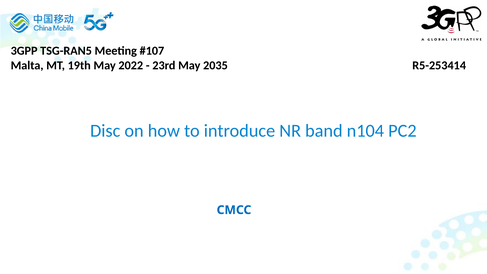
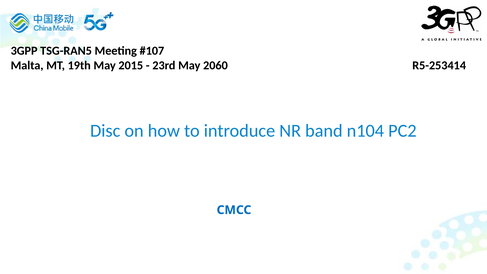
2022: 2022 -> 2015
2035: 2035 -> 2060
